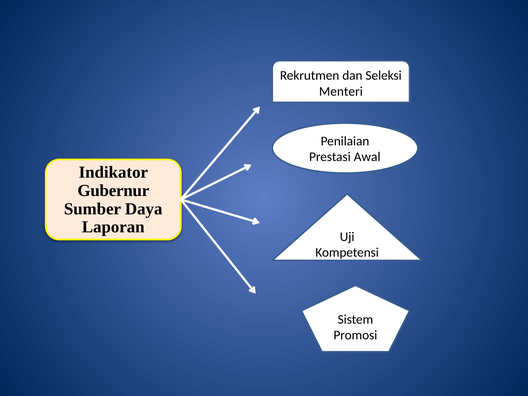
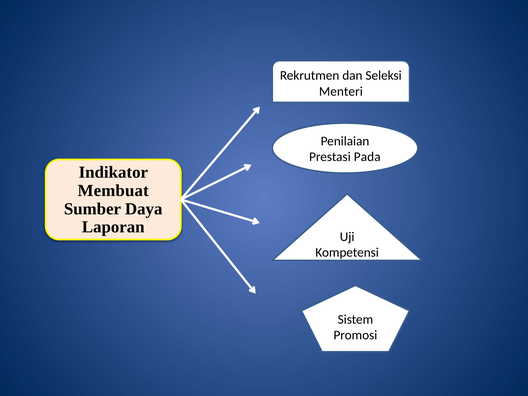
Awal: Awal -> Pada
Gubernur: Gubernur -> Membuat
